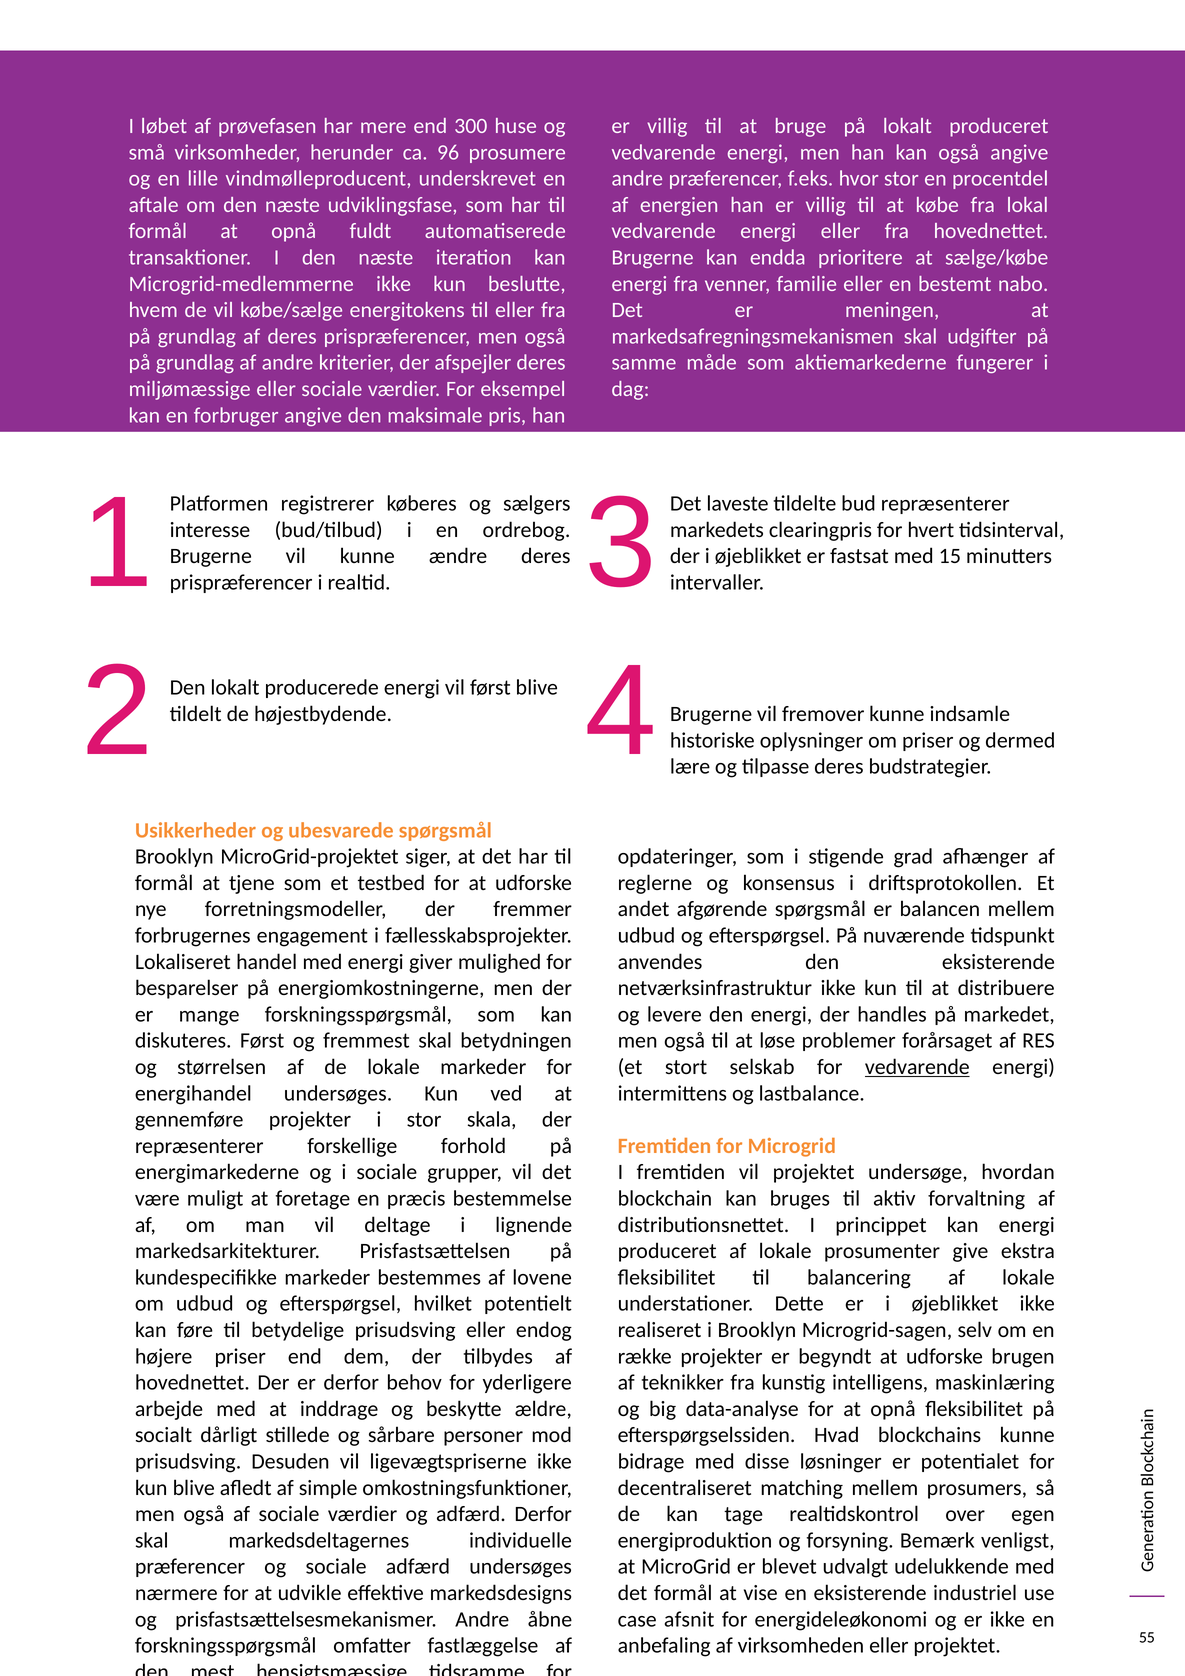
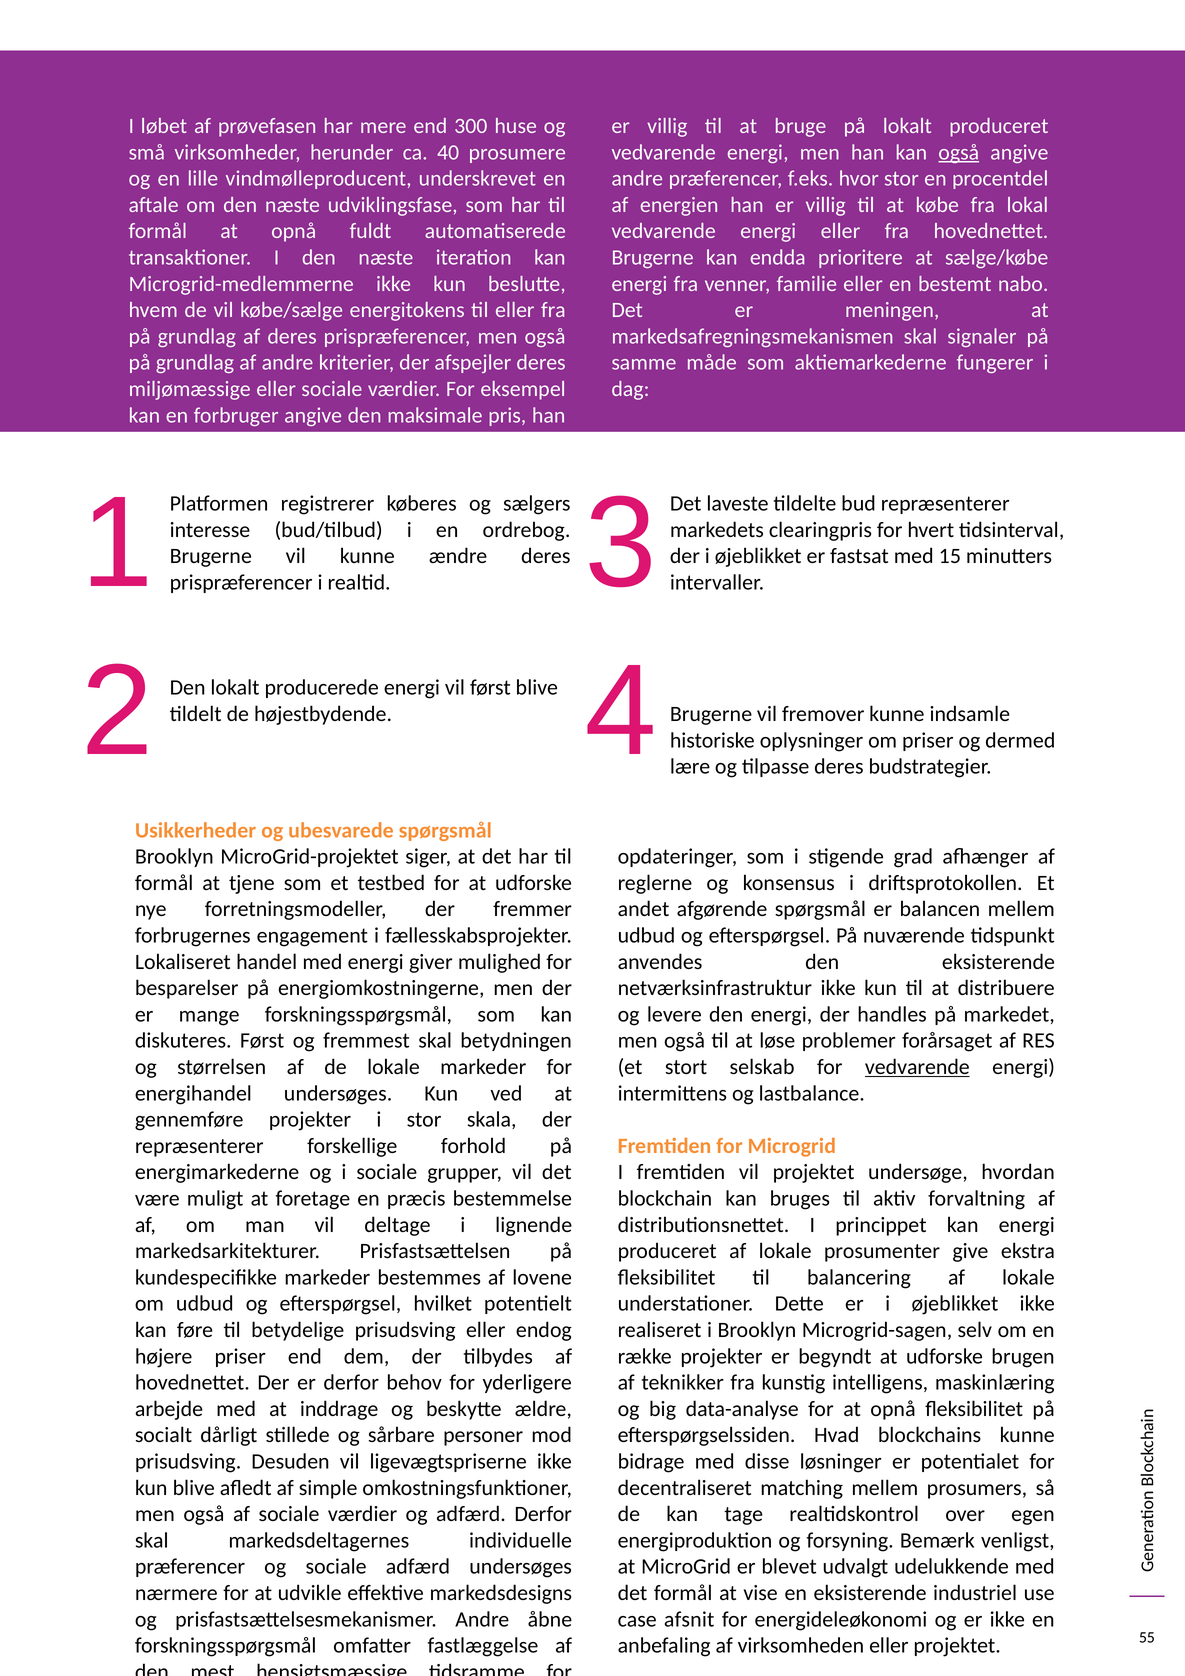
96: 96 -> 40
også at (959, 152) underline: none -> present
udgifter: udgifter -> signaler
